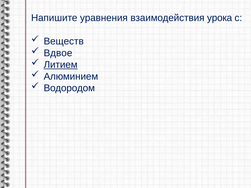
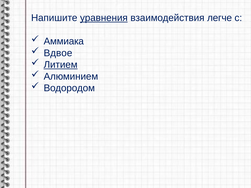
уравнения underline: none -> present
урока: урока -> легче
Веществ: Веществ -> Аммиака
